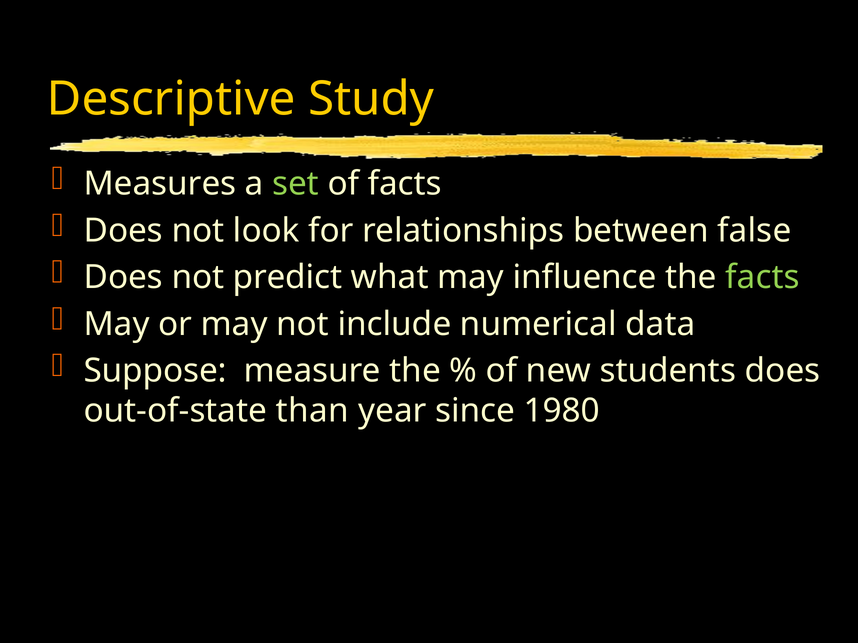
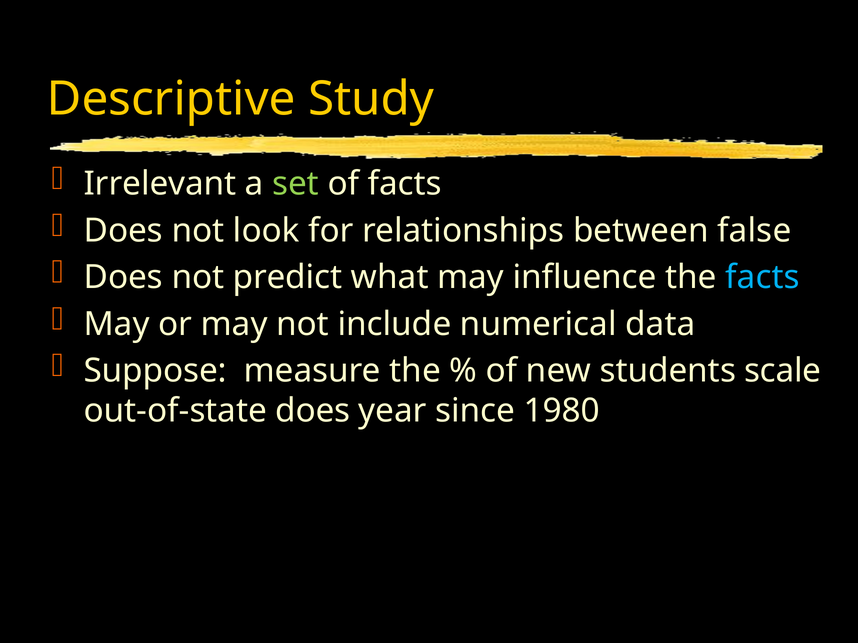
Measures: Measures -> Irrelevant
facts at (762, 277) colour: light green -> light blue
students does: does -> scale
out-of-state than: than -> does
